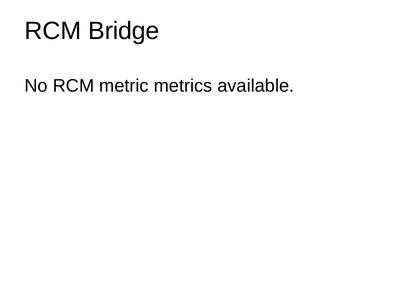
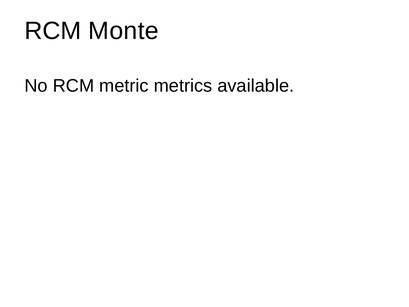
Bridge: Bridge -> Monte
